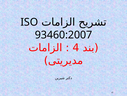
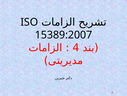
93460:2007: 93460:2007 -> 15389:2007
